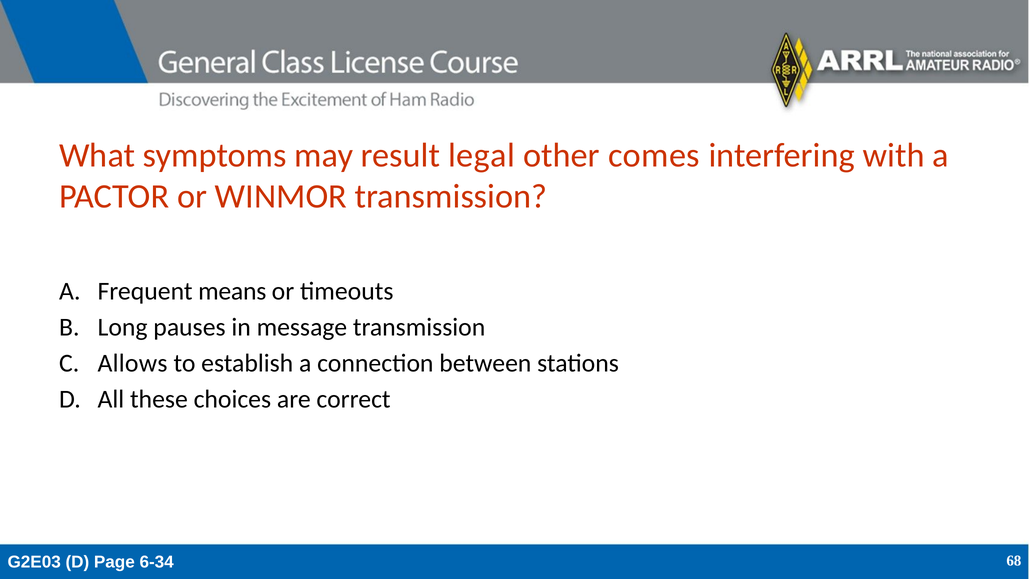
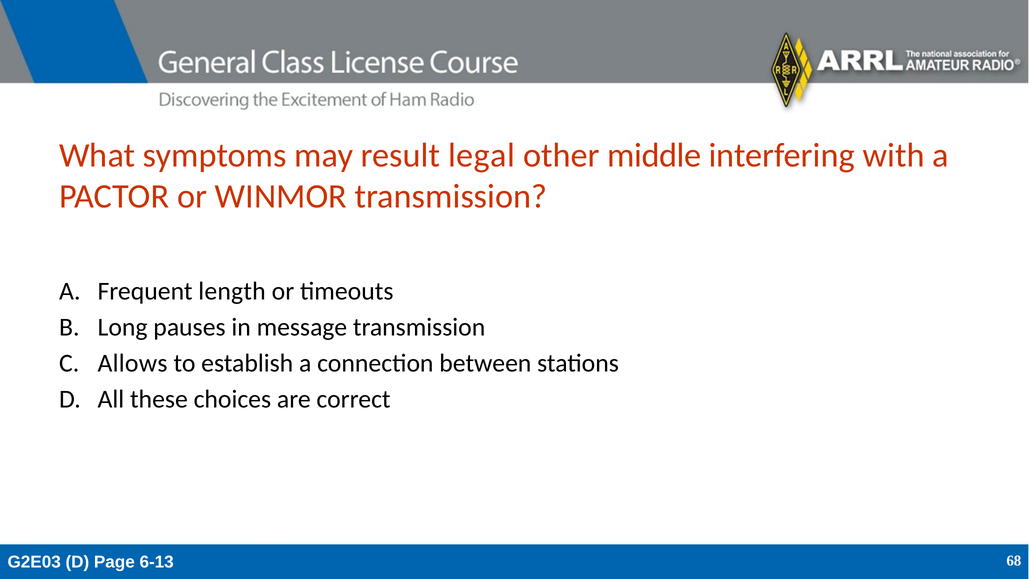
comes: comes -> middle
means: means -> length
6-34: 6-34 -> 6-13
